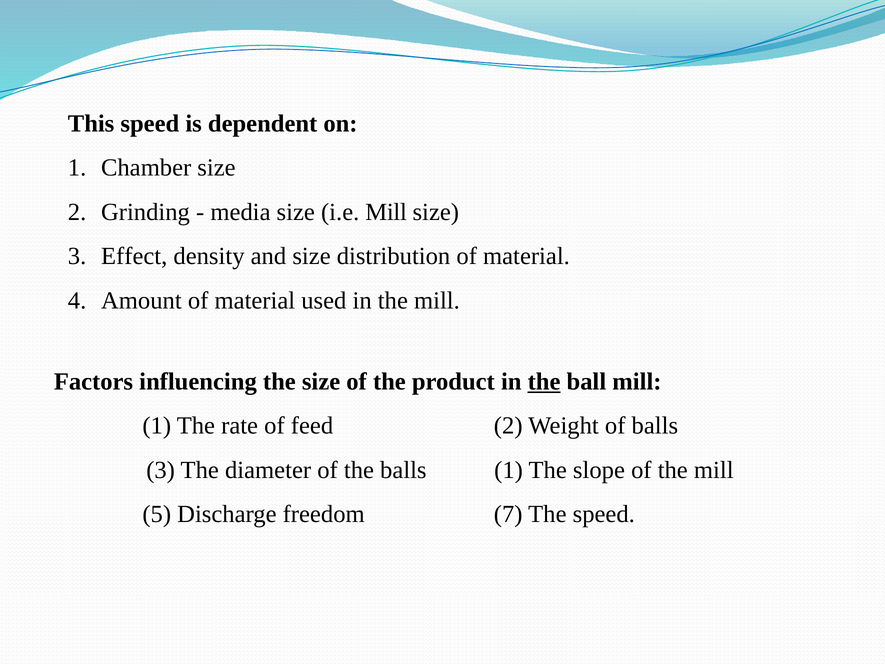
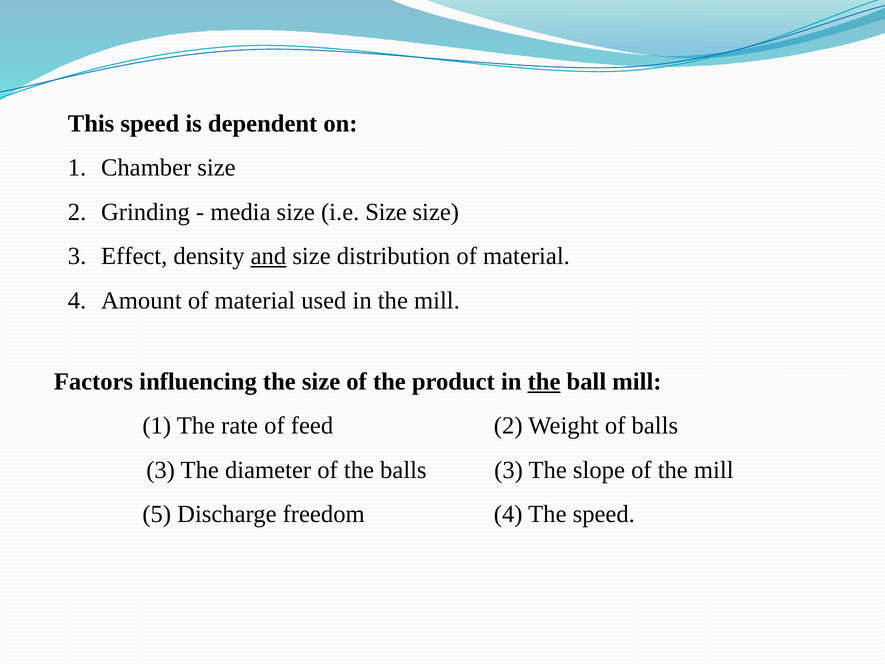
i.e Mill: Mill -> Size
and underline: none -> present
the balls 1: 1 -> 3
freedom 7: 7 -> 4
